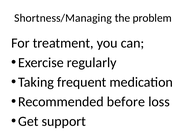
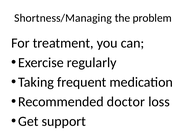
before: before -> doctor
